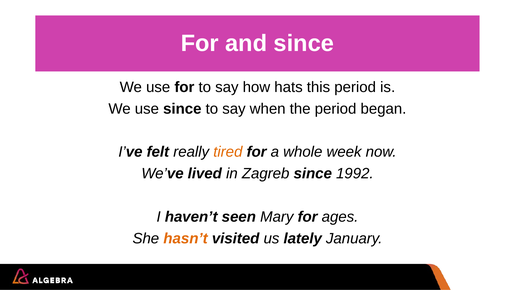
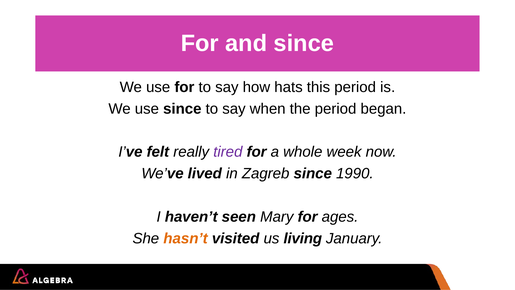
tired colour: orange -> purple
1992: 1992 -> 1990
lately: lately -> living
